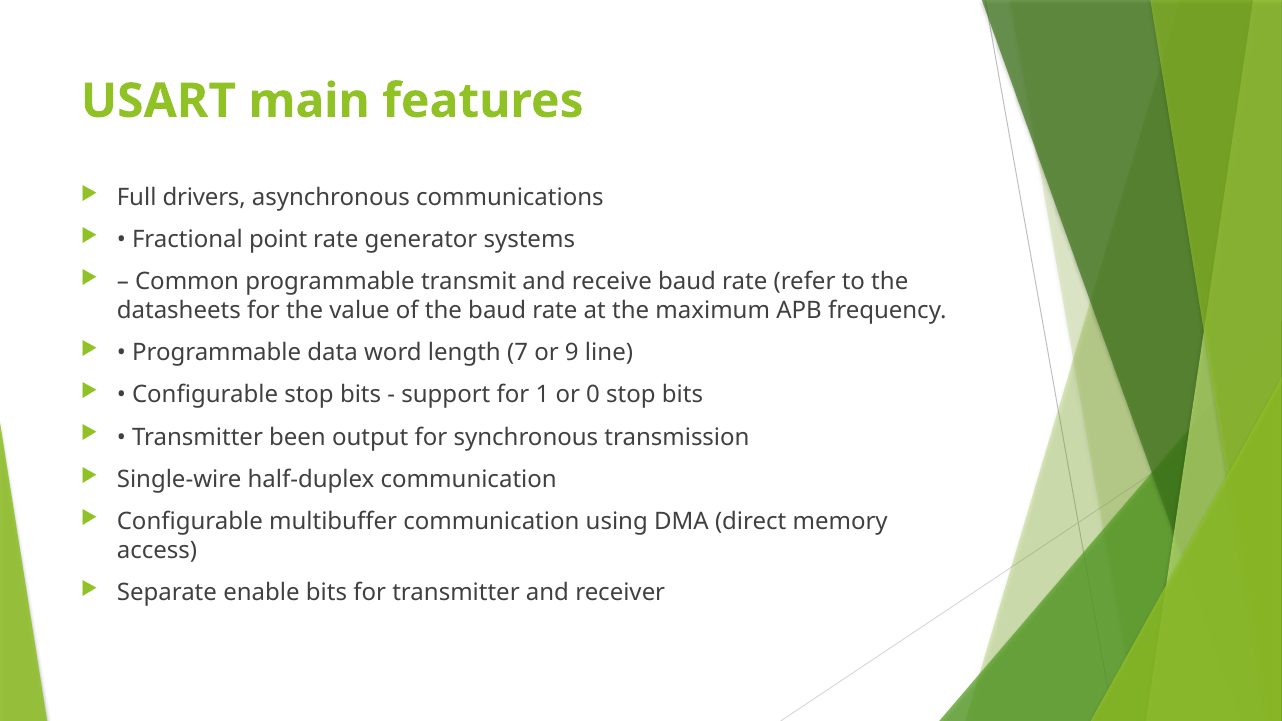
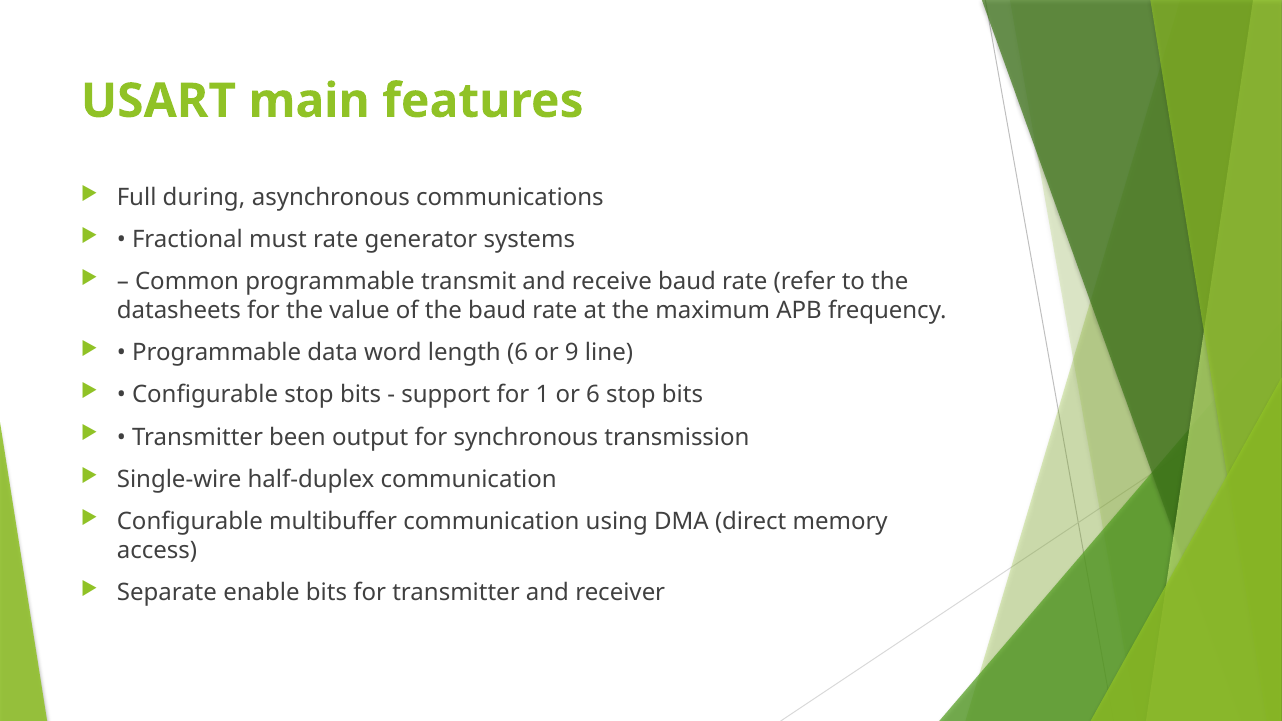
drivers: drivers -> during
point: point -> must
length 7: 7 -> 6
or 0: 0 -> 6
